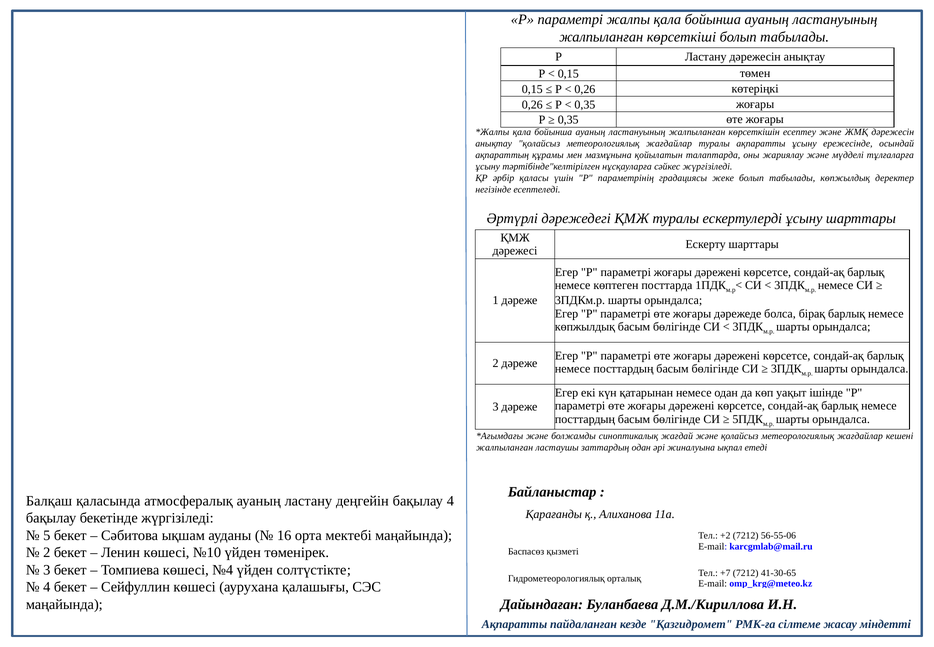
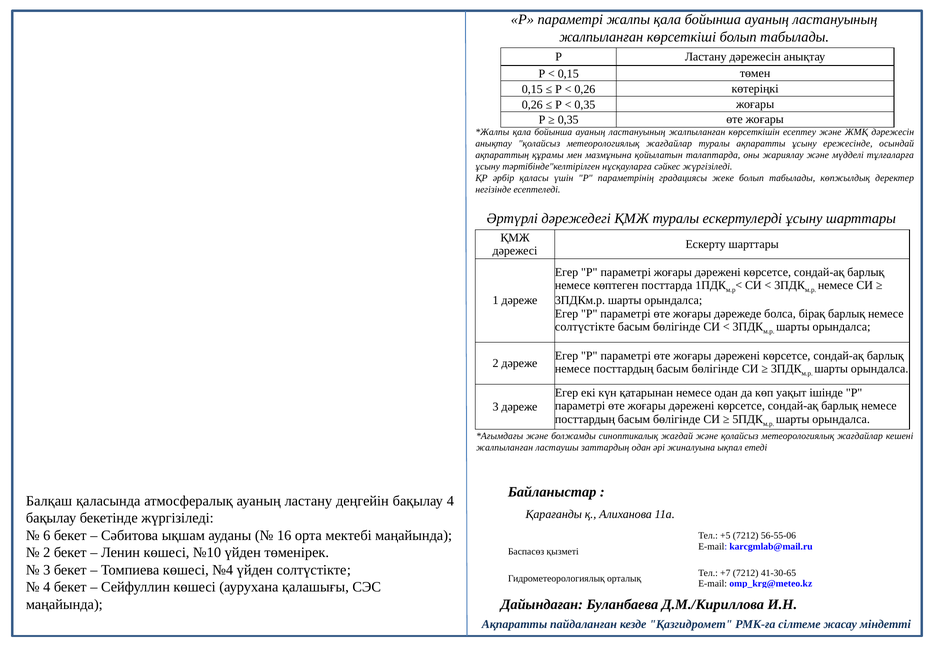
көпжылдық at (585, 327): көпжылдық -> солтүстікте
5: 5 -> 6
+2: +2 -> +5
